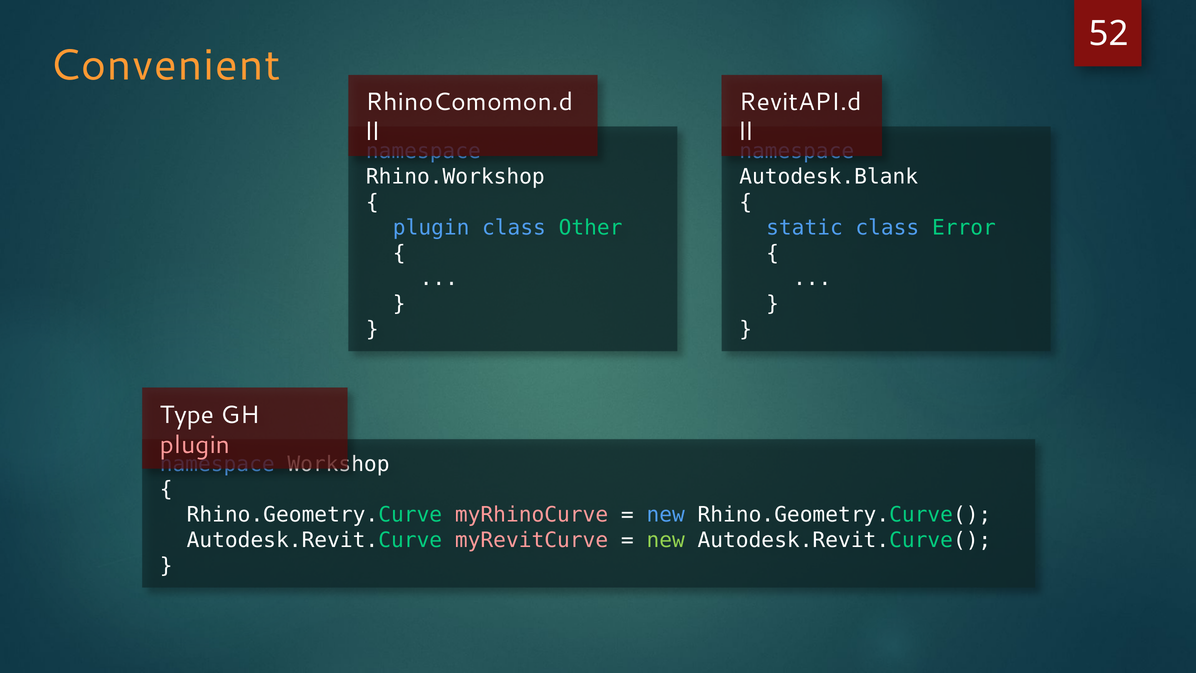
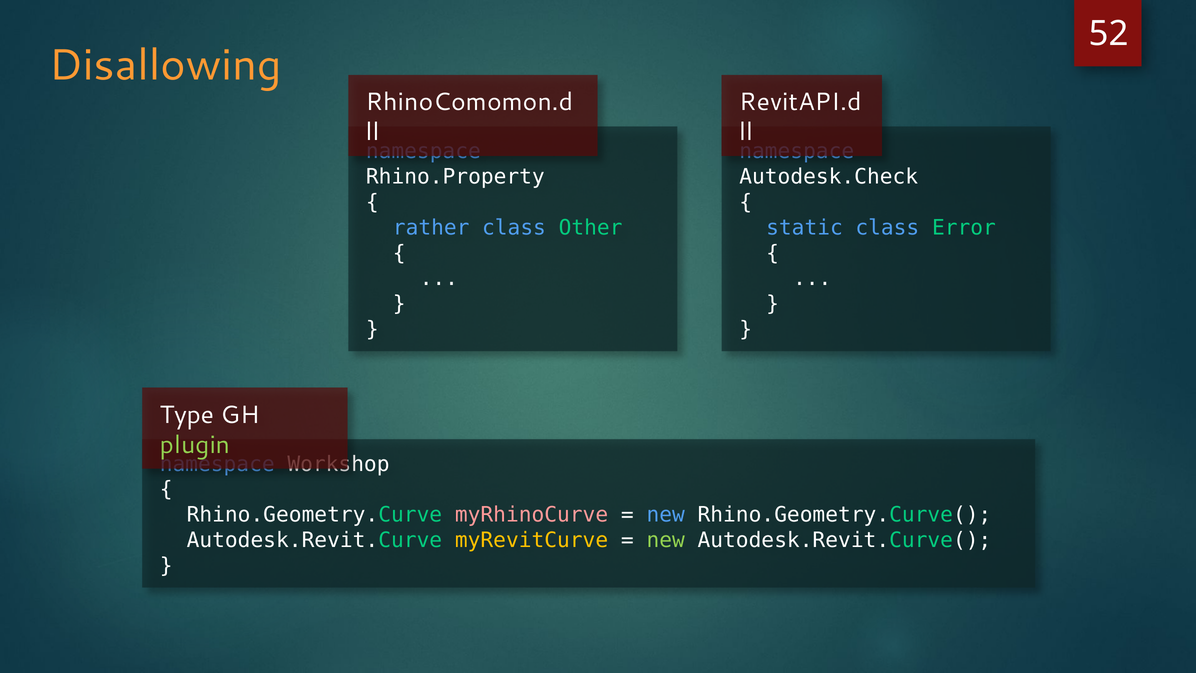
Convenient: Convenient -> Disallowing
Rhino.Workshop: Rhino.Workshop -> Rhino.Property
Autodesk.Blank: Autodesk.Blank -> Autodesk.Check
plugin at (431, 227): plugin -> rather
plugin at (195, 445) colour: pink -> light green
myRevitCurve colour: pink -> yellow
